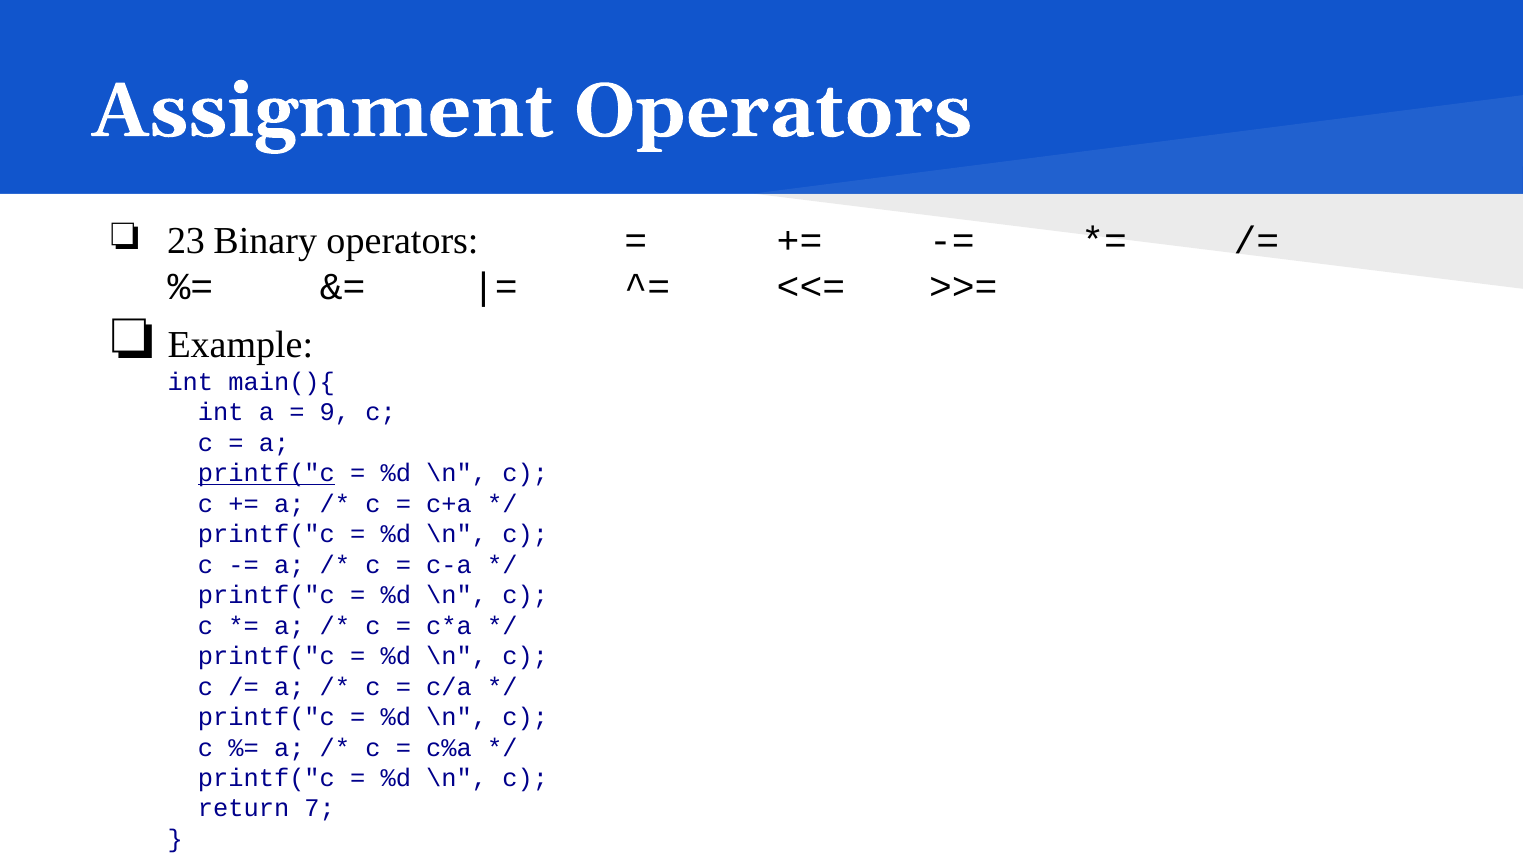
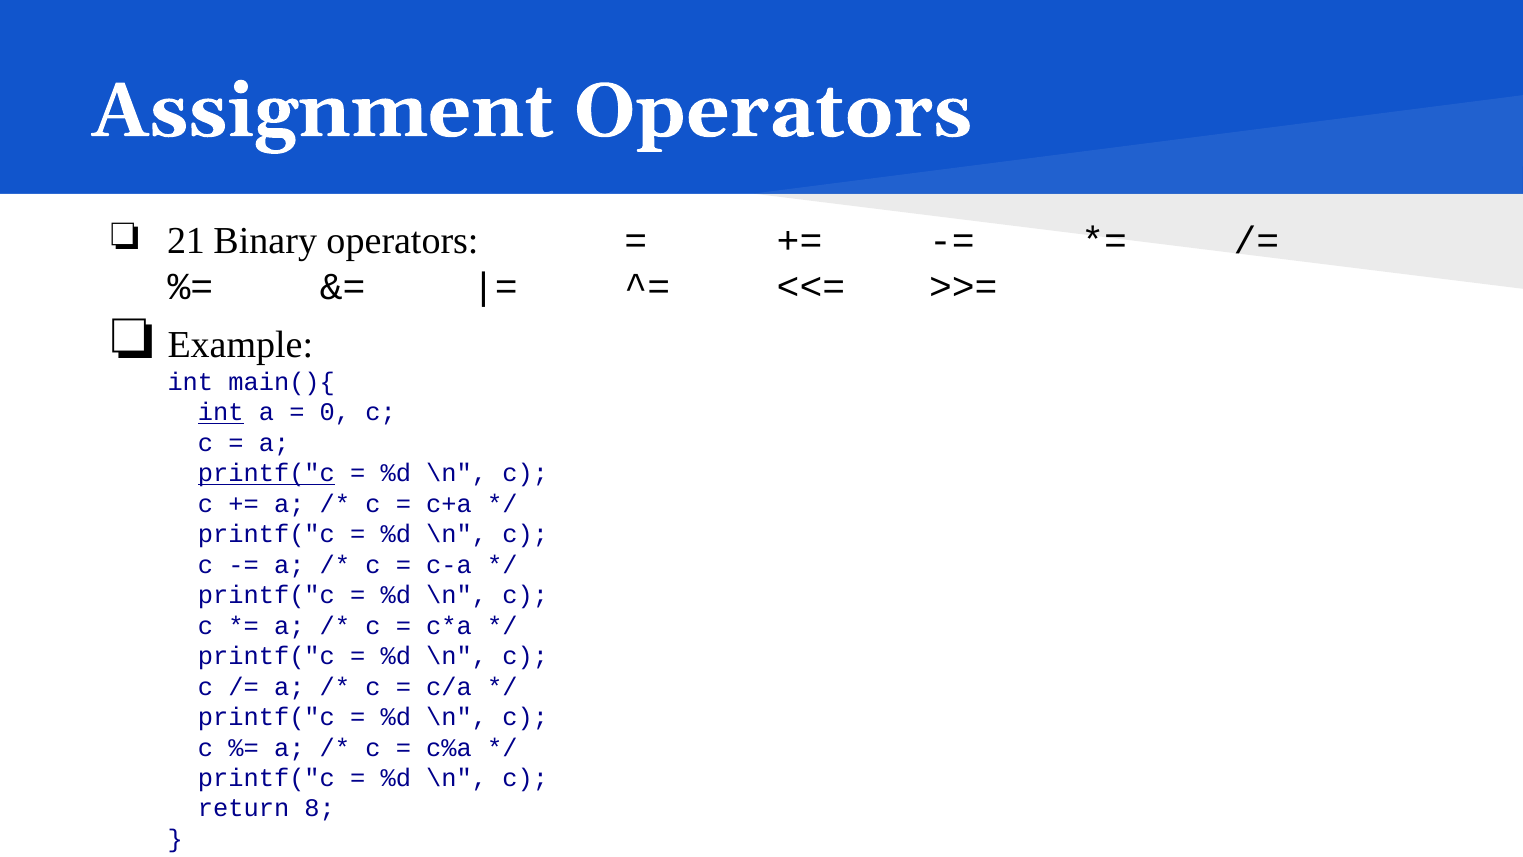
23: 23 -> 21
int at (221, 412) underline: none -> present
9: 9 -> 0
7: 7 -> 8
